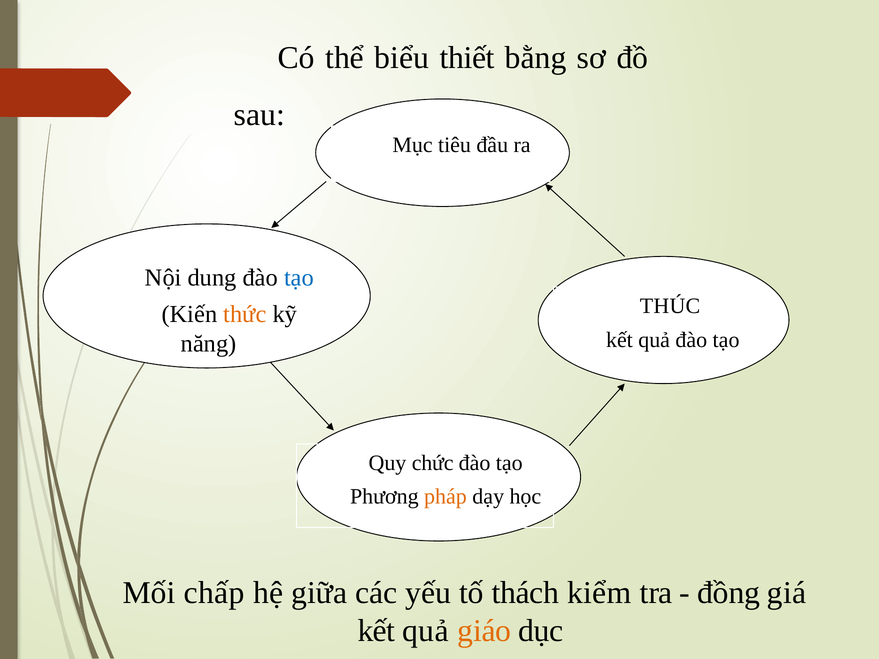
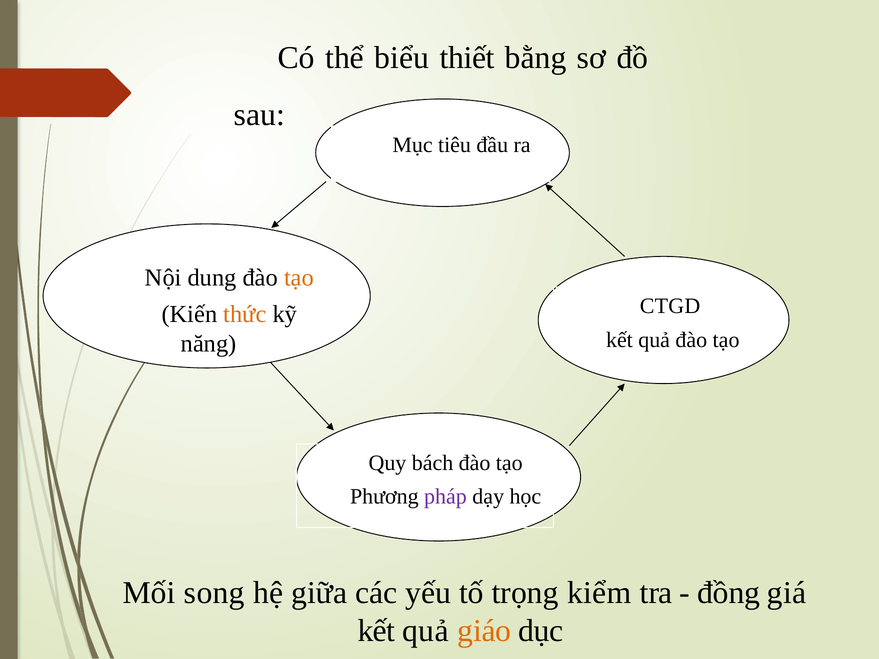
tạo at (299, 278) colour: blue -> orange
THÚC: THÚC -> CTGD
chức: chức -> bách
pháp colour: orange -> purple
chấp: chấp -> song
thách: thách -> trọng
